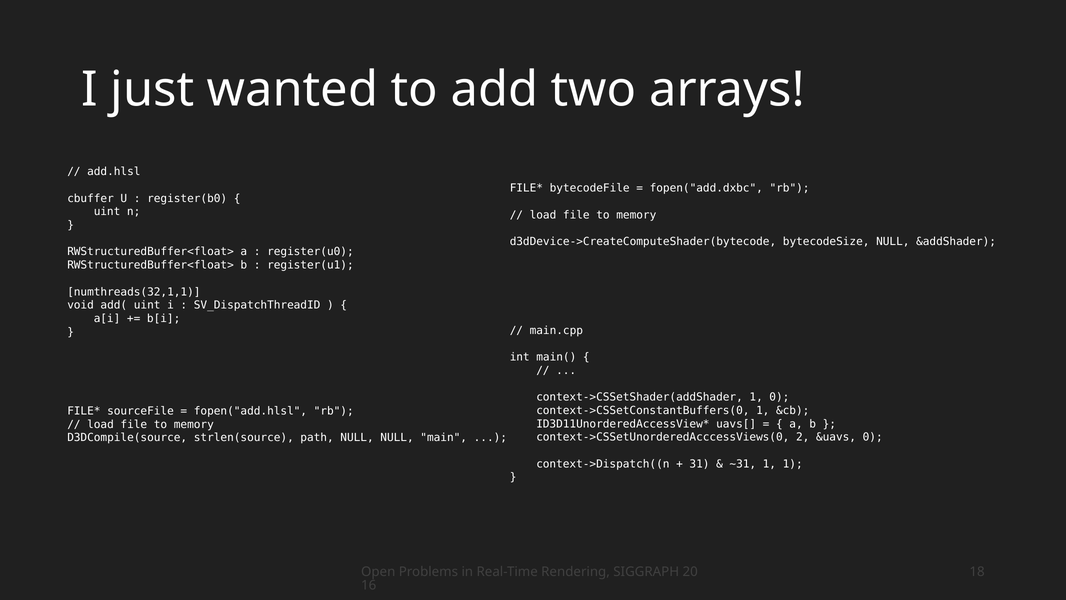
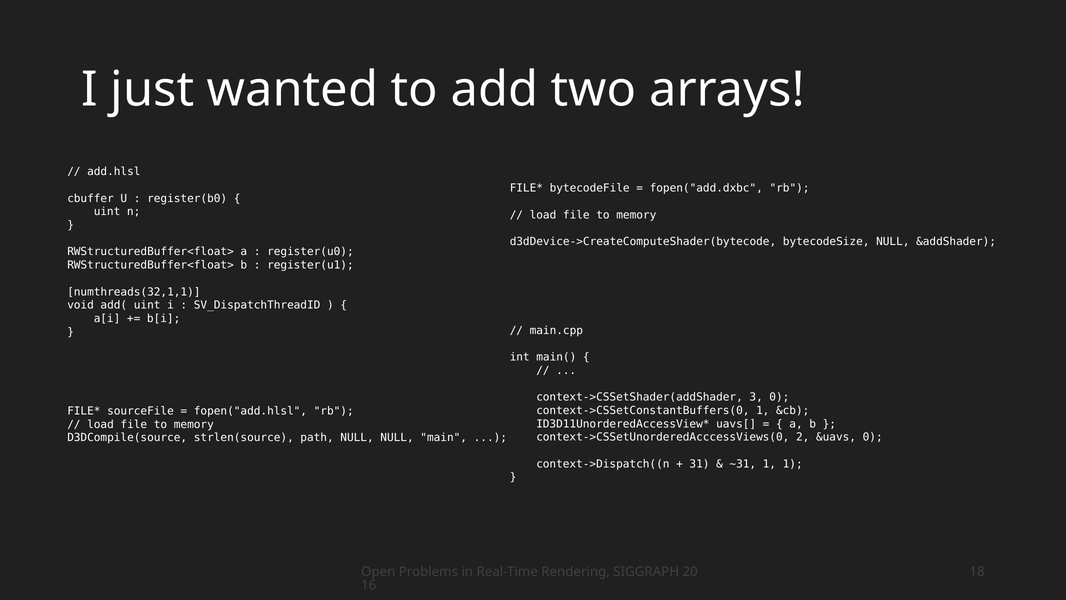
context->CSSetShader(addShader 1: 1 -> 3
